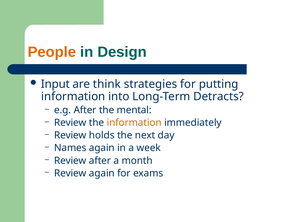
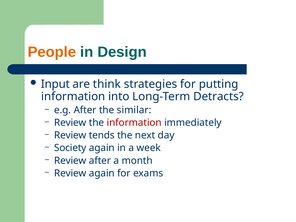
mental: mental -> similar
information at (134, 123) colour: orange -> red
holds: holds -> tends
Names: Names -> Society
